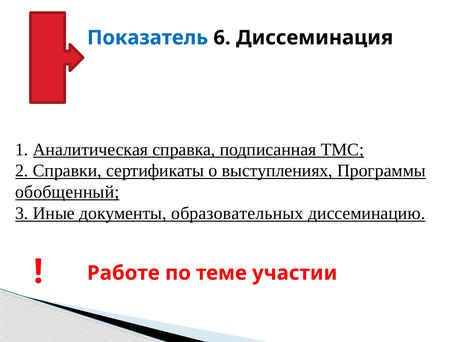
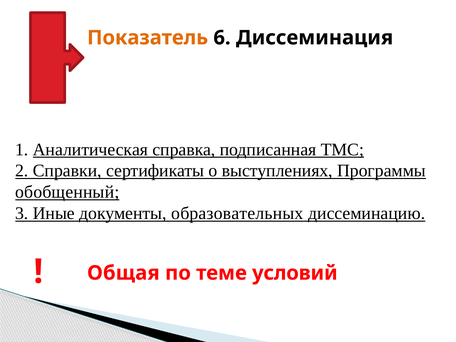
Показатель colour: blue -> orange
Работе: Работе -> Общая
участии: участии -> условий
